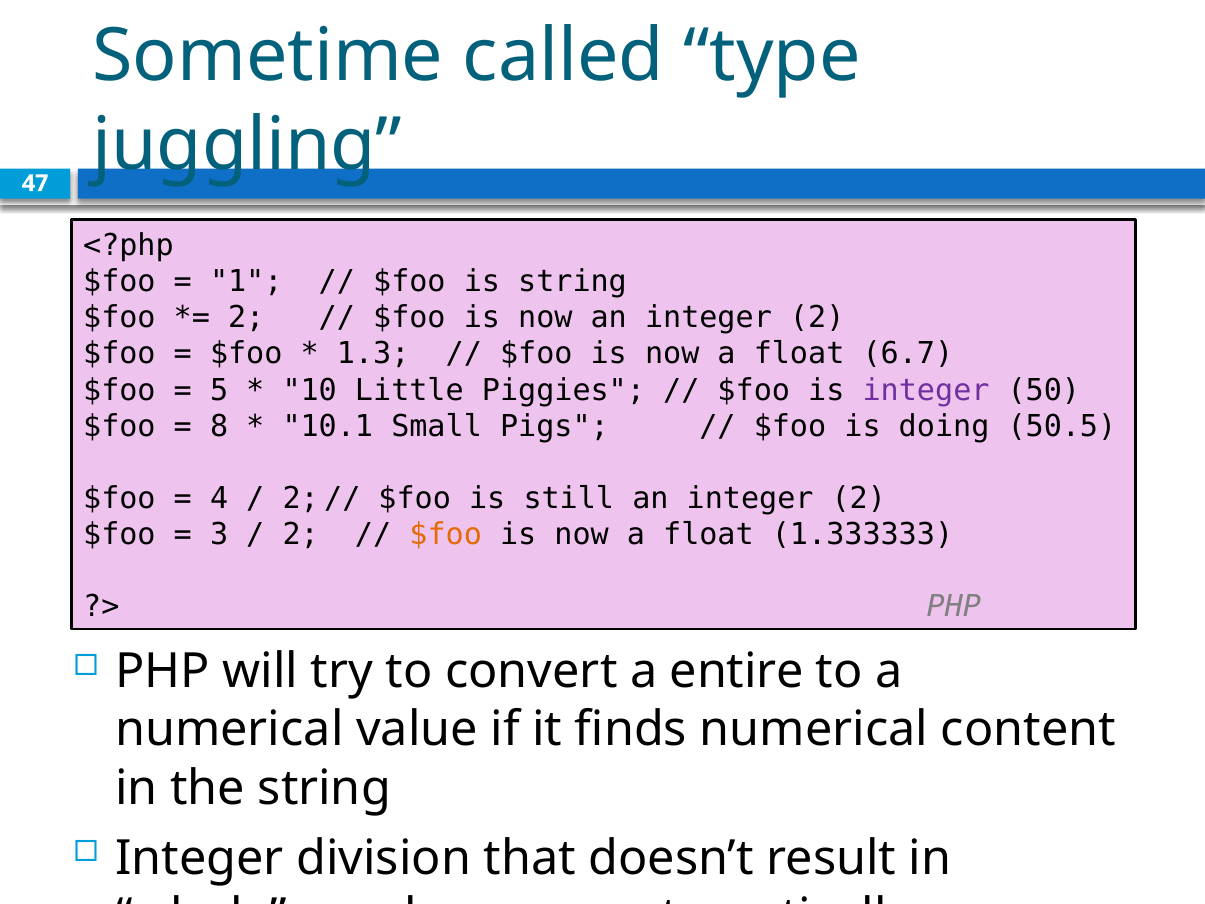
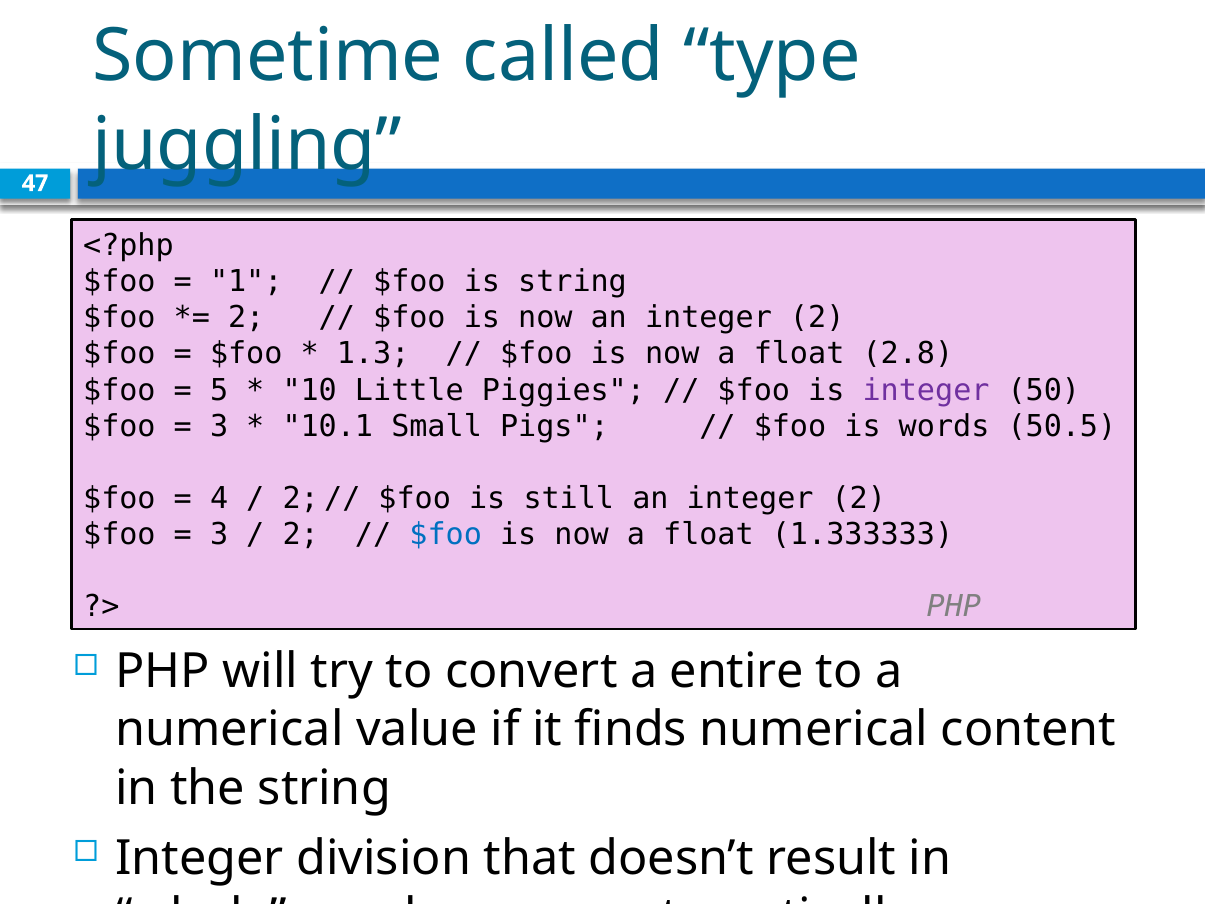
6.7: 6.7 -> 2.8
8 at (219, 426): 8 -> 3
doing: doing -> words
$foo at (446, 535) colour: orange -> blue
